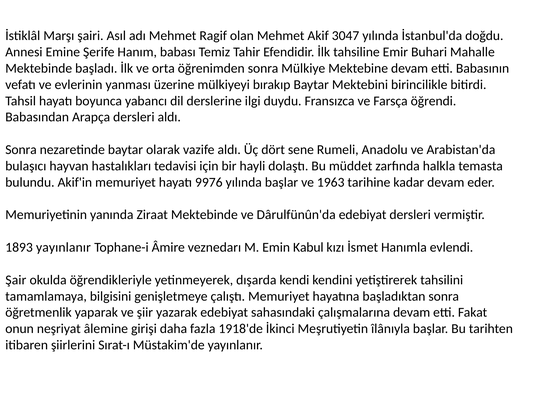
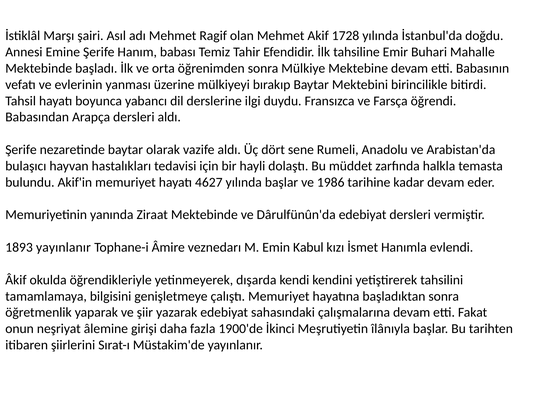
3047: 3047 -> 1728
Sonra at (21, 150): Sonra -> Şerife
9976: 9976 -> 4627
1963: 1963 -> 1986
Şair: Şair -> Âkif
1918'de: 1918'de -> 1900'de
